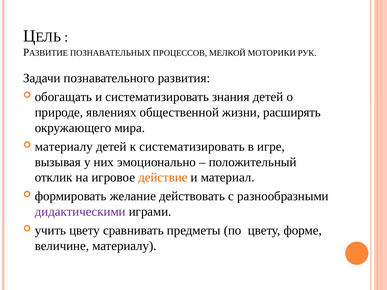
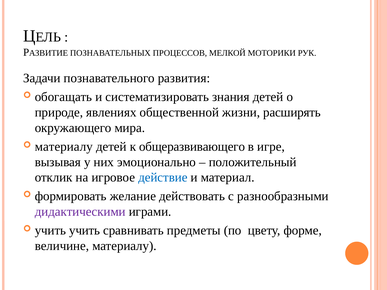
к систематизировать: систематизировать -> общеразвивающего
действие colour: orange -> blue
учить цвету: цвету -> учить
